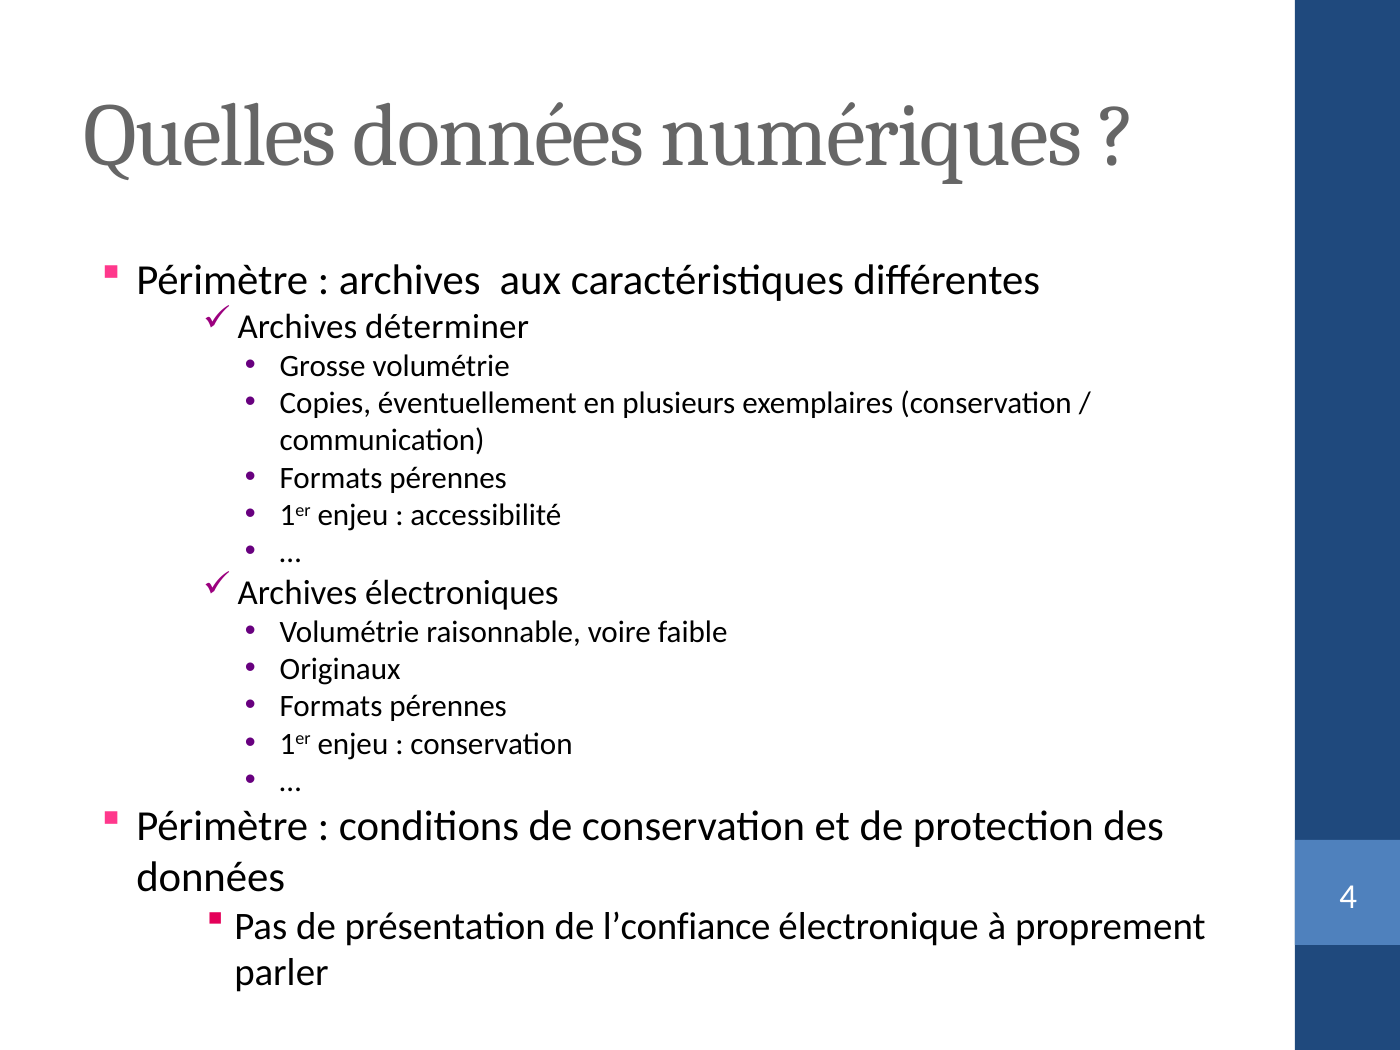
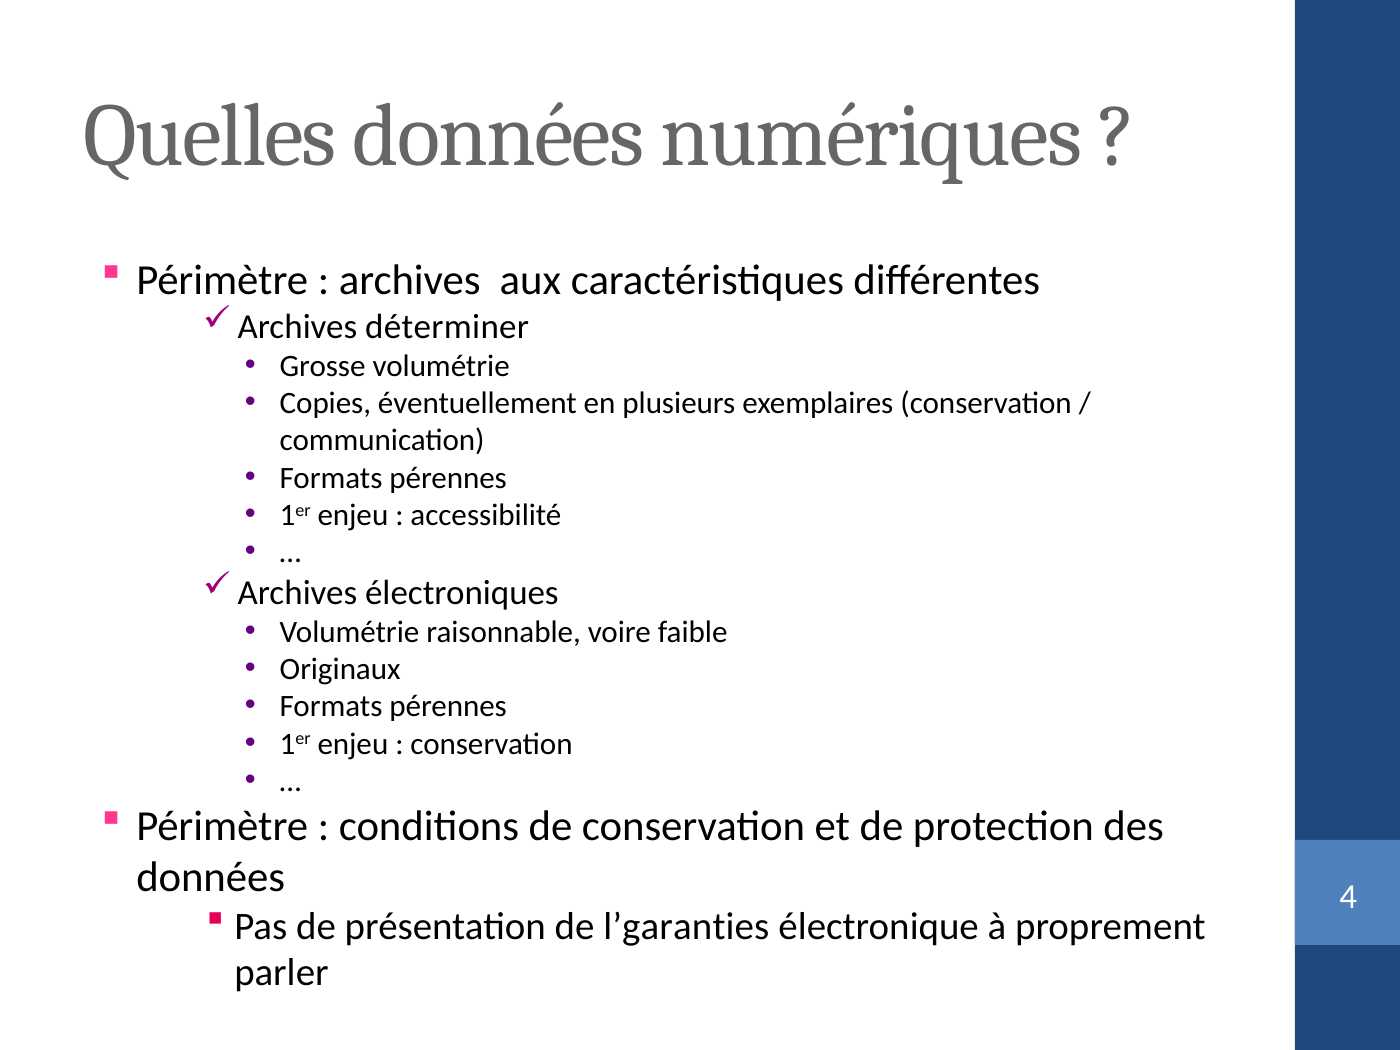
l’confiance: l’confiance -> l’garanties
